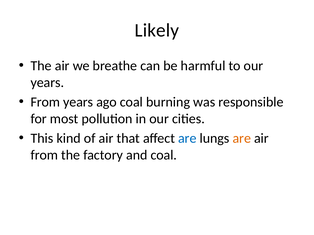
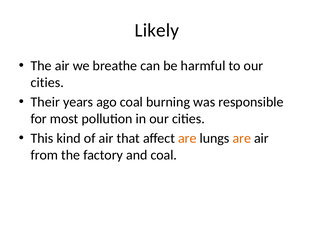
years at (47, 83): years -> cities
From at (45, 102): From -> Their
are at (187, 139) colour: blue -> orange
